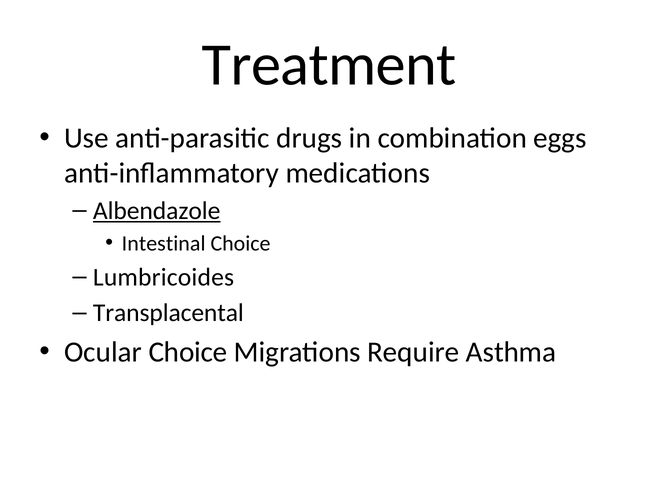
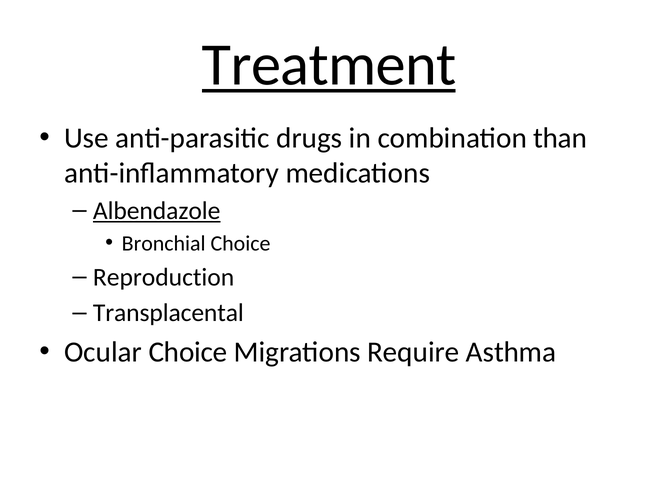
Treatment underline: none -> present
eggs: eggs -> than
Intestinal: Intestinal -> Bronchial
Lumbricoides: Lumbricoides -> Reproduction
